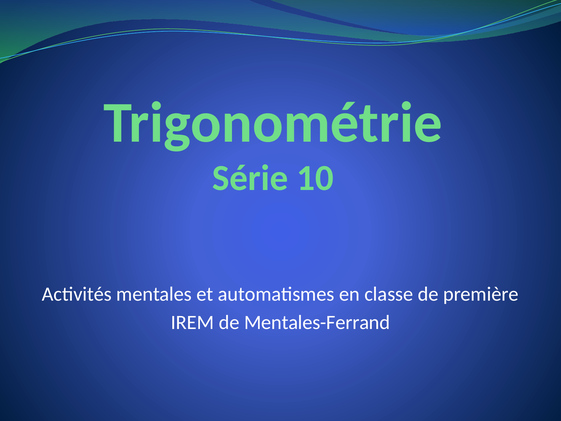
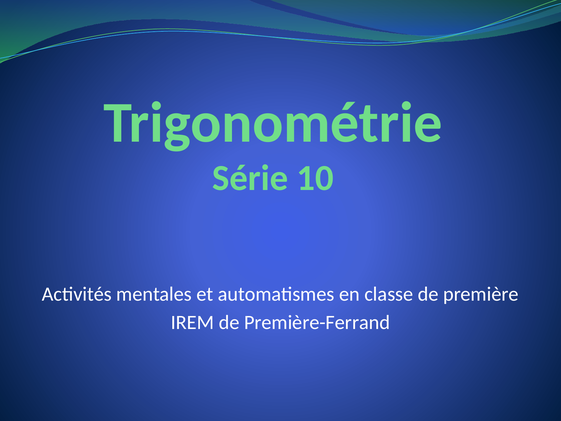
Mentales-Ferrand: Mentales-Ferrand -> Première-Ferrand
